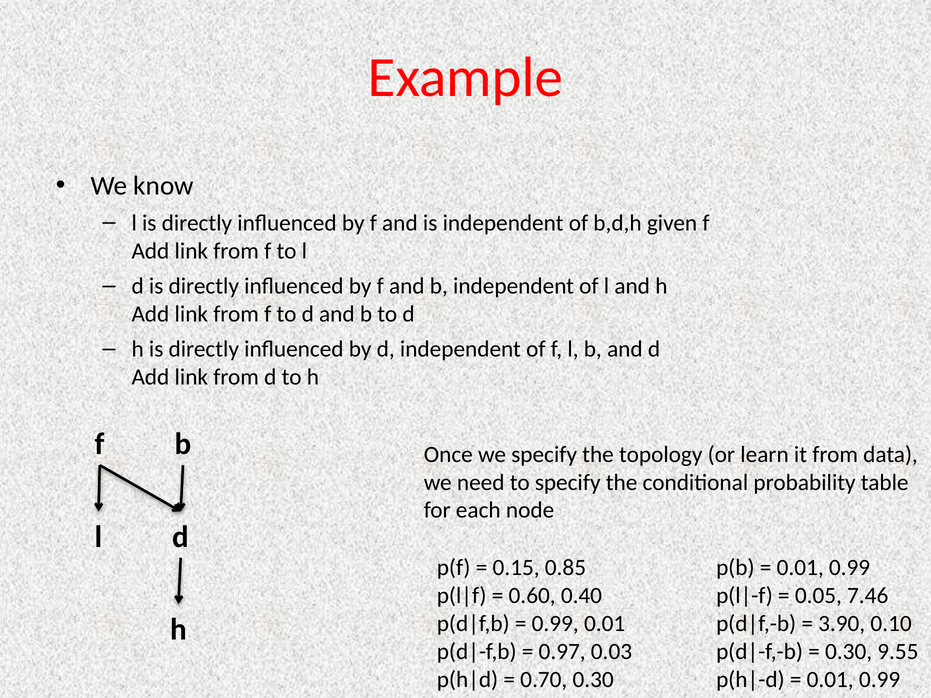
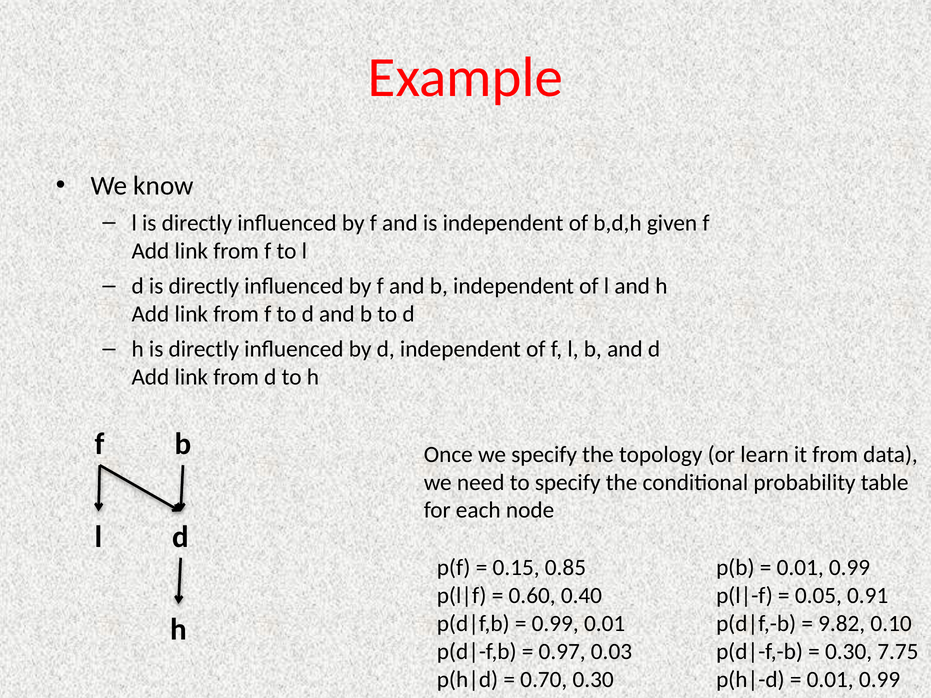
7.46: 7.46 -> 0.91
3.90: 3.90 -> 9.82
9.55: 9.55 -> 7.75
